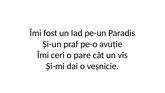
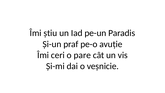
fost: fost -> știu
